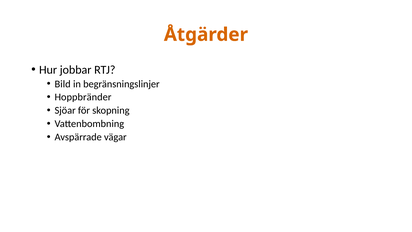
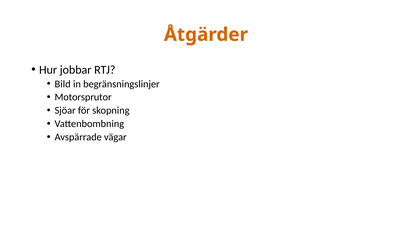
Hoppbränder: Hoppbränder -> Motorsprutor
